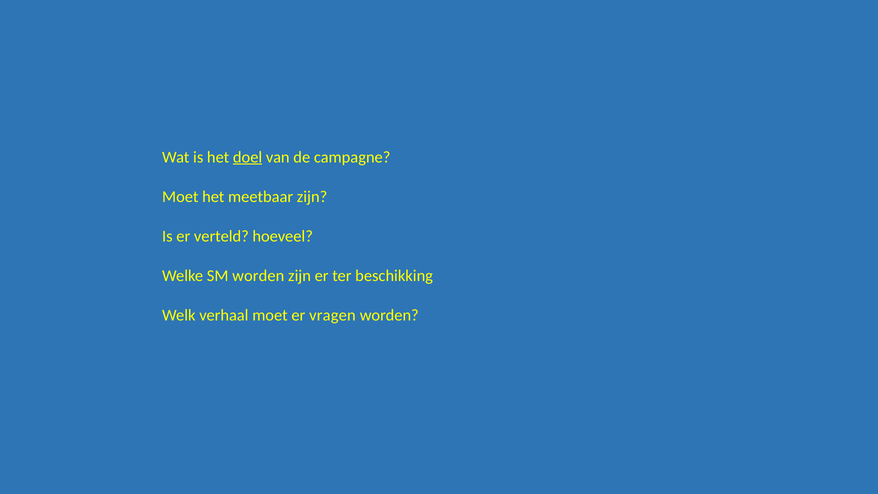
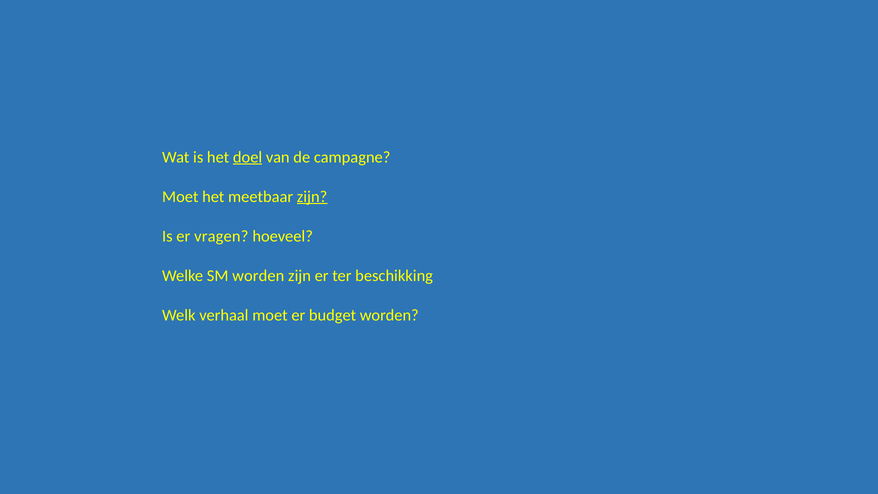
zijn at (312, 197) underline: none -> present
verteld: verteld -> vragen
vragen: vragen -> budget
